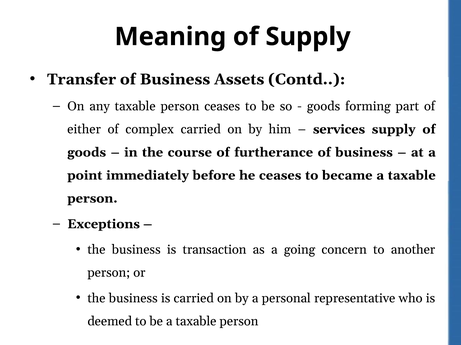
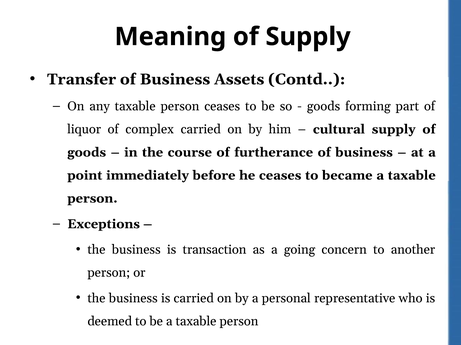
either: either -> liquor
services: services -> cultural
